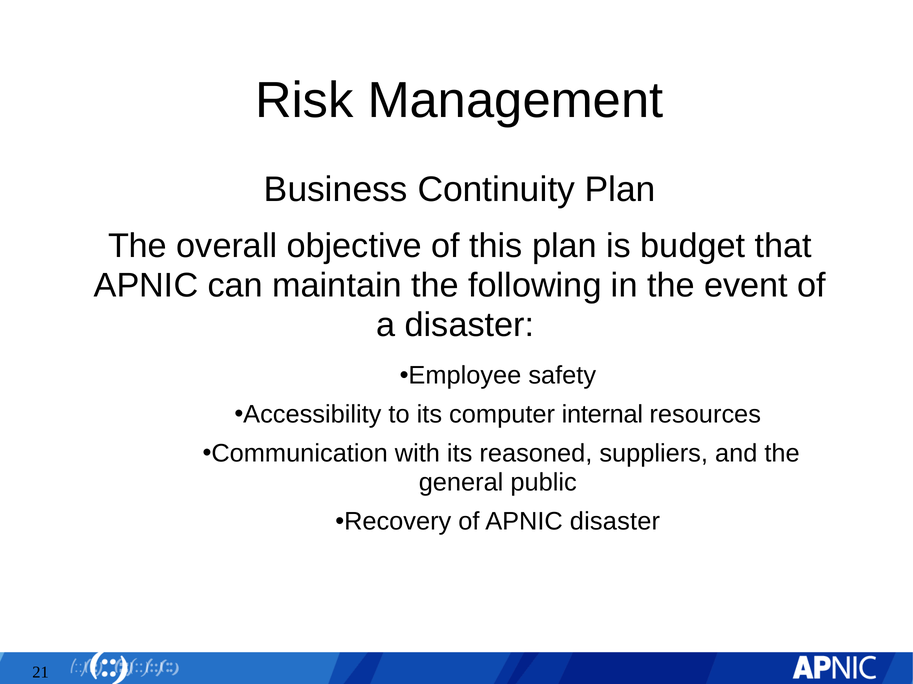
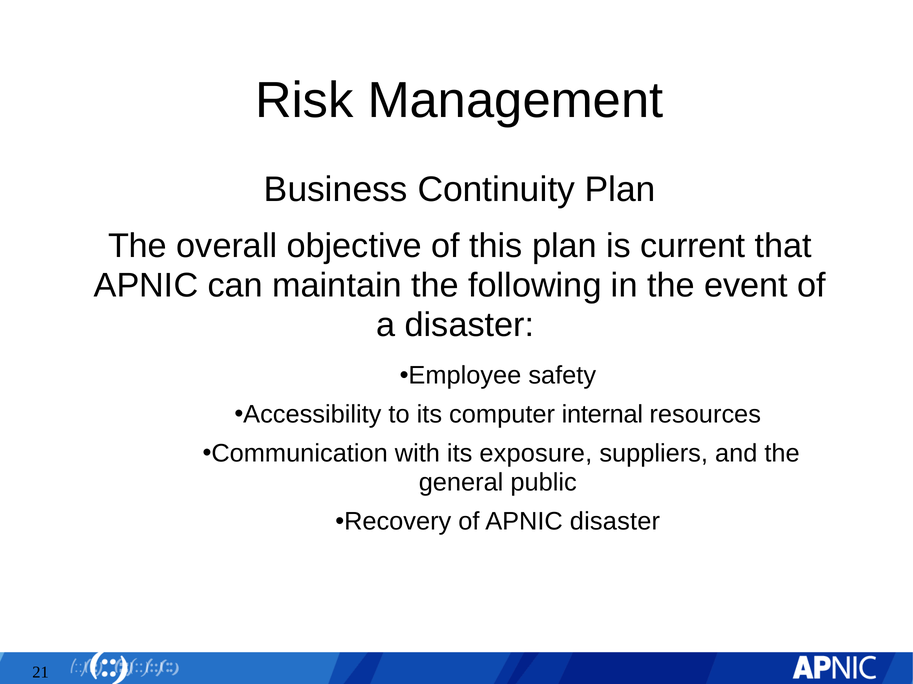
budget: budget -> current
reasoned: reasoned -> exposure
